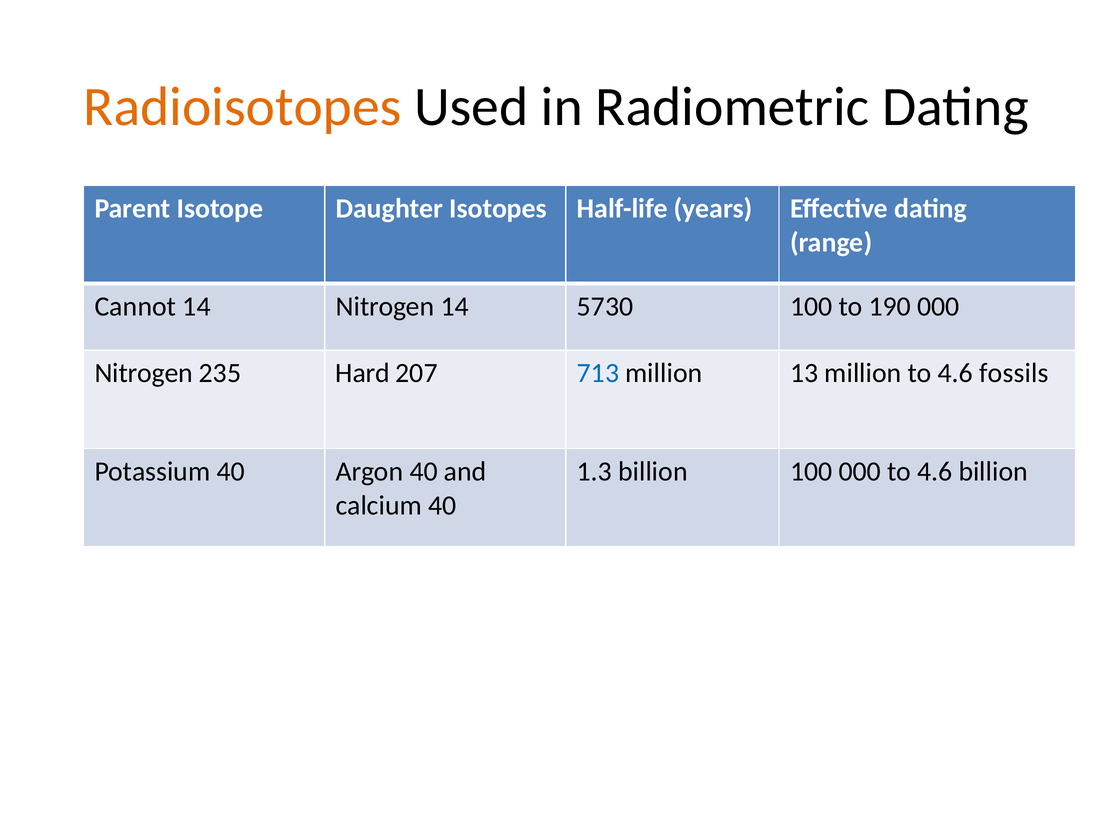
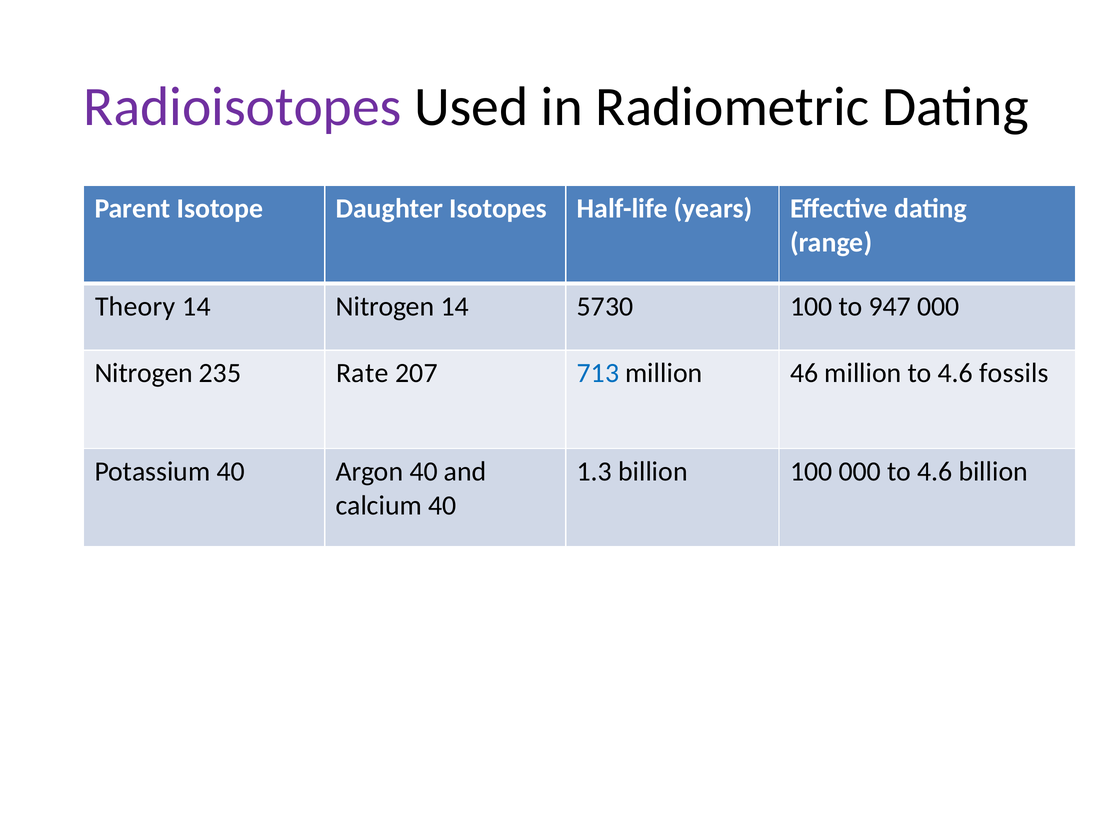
Radioisotopes colour: orange -> purple
Cannot: Cannot -> Theory
190: 190 -> 947
Hard: Hard -> Rate
13: 13 -> 46
